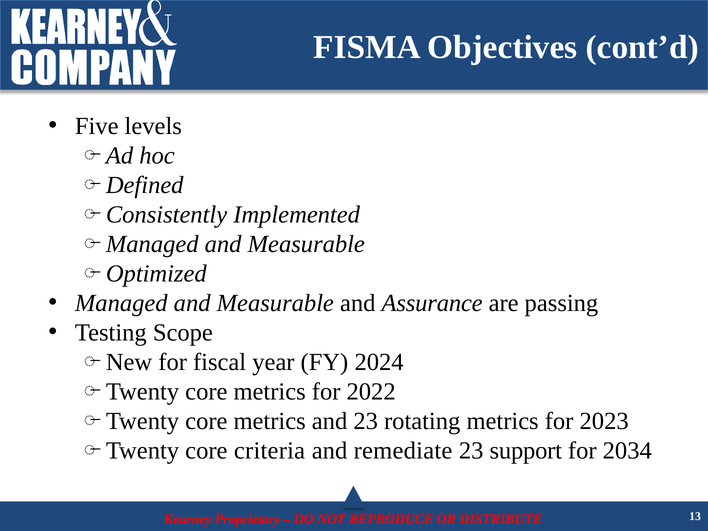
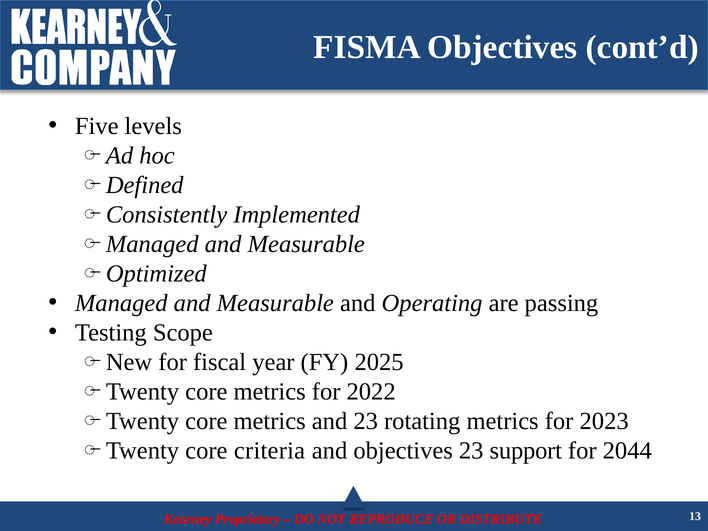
Assurance: Assurance -> Operating
2024: 2024 -> 2025
and remediate: remediate -> objectives
2034: 2034 -> 2044
